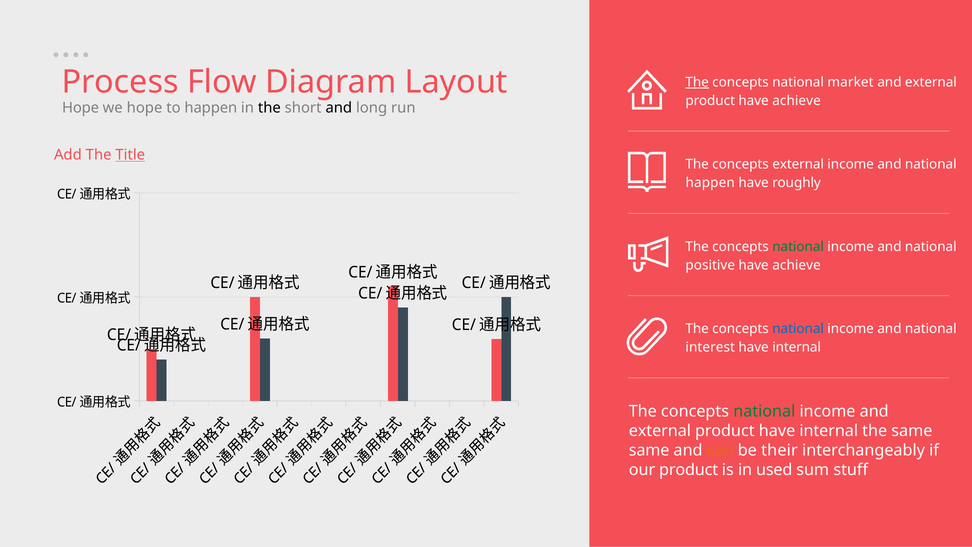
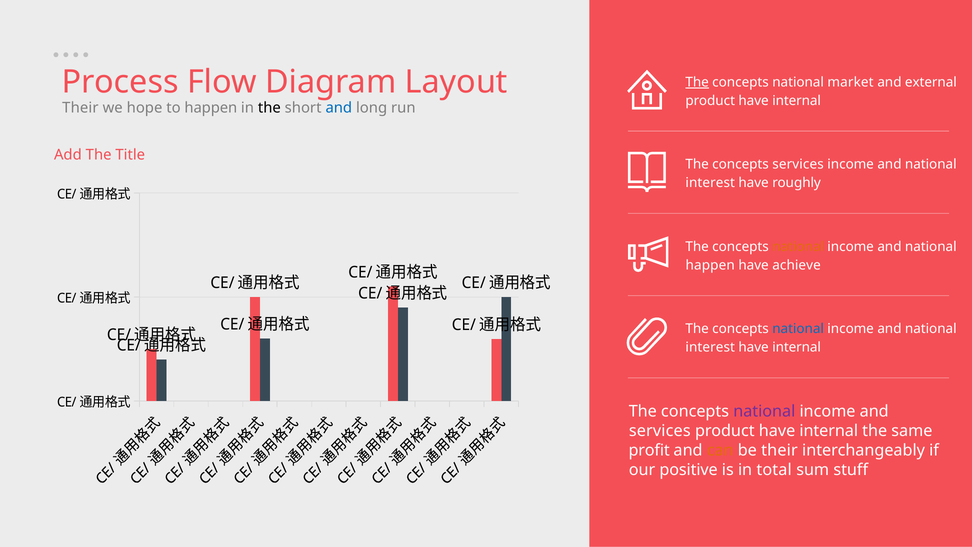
achieve at (797, 101): achieve -> internal
Hope at (81, 108): Hope -> Their
and at (339, 108) colour: black -> blue
Title underline: present -> none
concepts external: external -> services
happen at (710, 183): happen -> interest
national at (798, 247) colour: green -> orange
positive at (710, 265): positive -> happen
national at (764, 411) colour: green -> purple
external at (660, 431): external -> services
same at (649, 450): same -> profit
our product: product -> positive
used: used -> total
